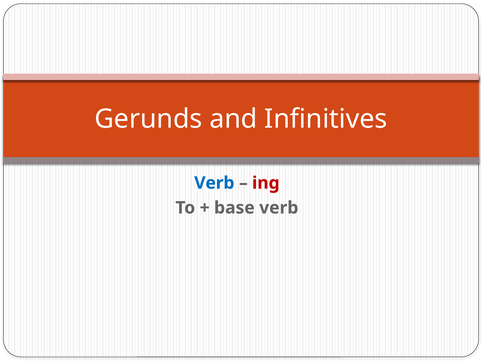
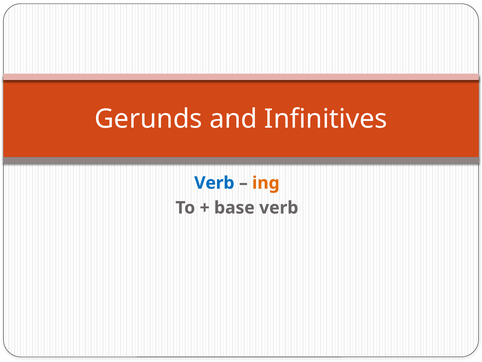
ing colour: red -> orange
